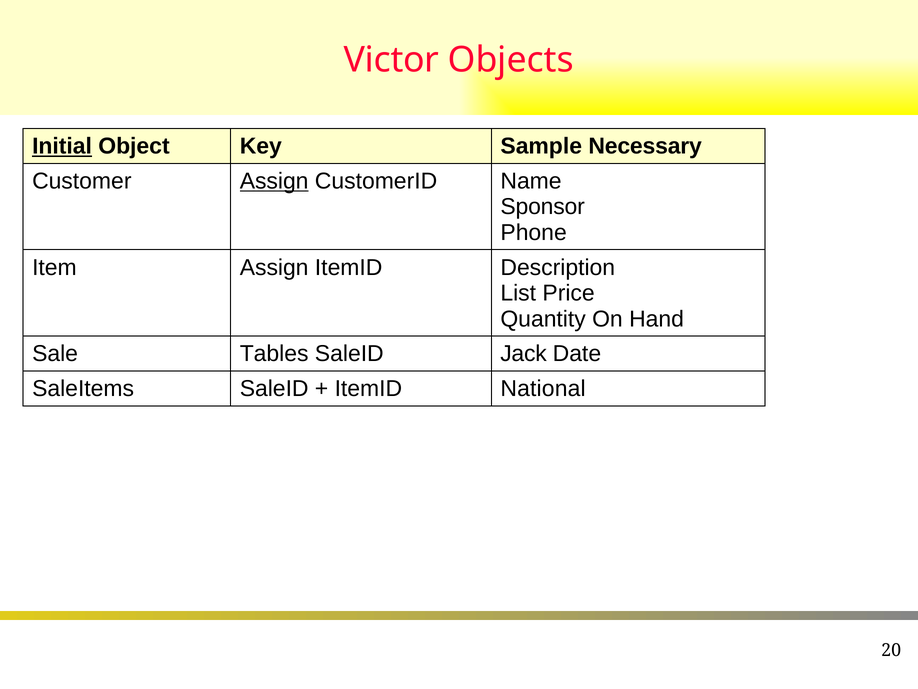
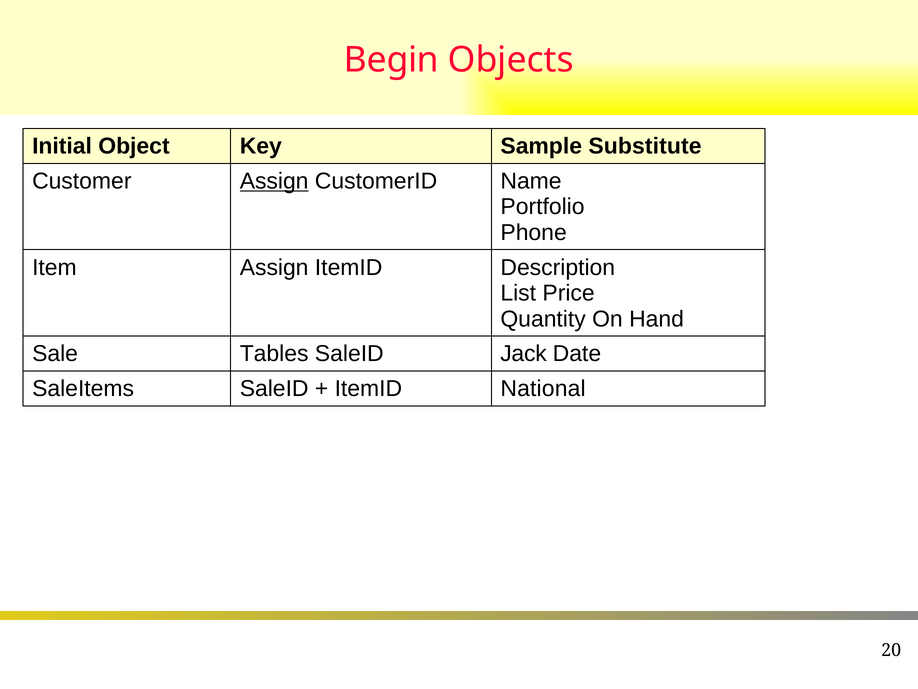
Victor: Victor -> Begin
Initial underline: present -> none
Necessary: Necessary -> Substitute
Sponsor: Sponsor -> Portfolio
